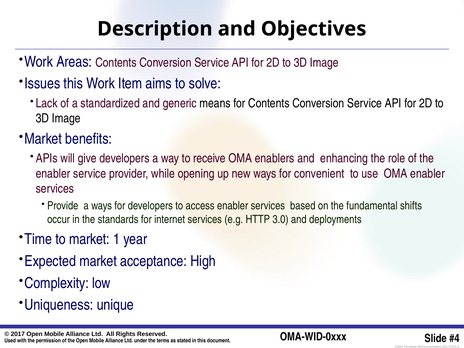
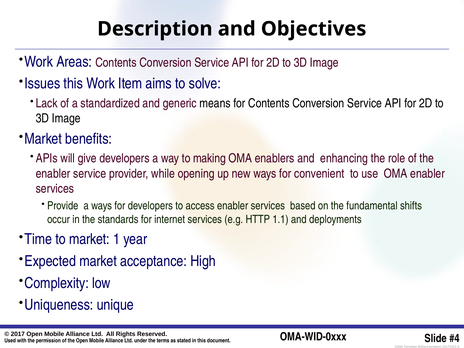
receive: receive -> making
3.0: 3.0 -> 1.1
